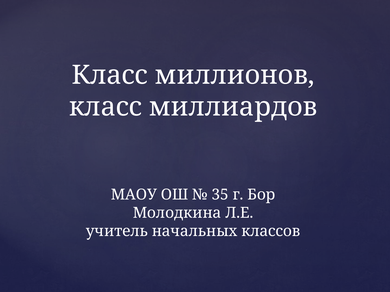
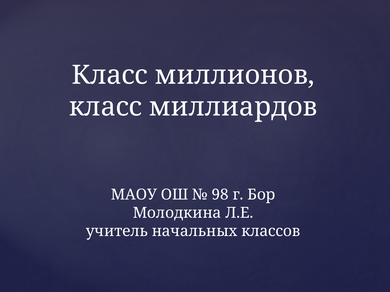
35: 35 -> 98
